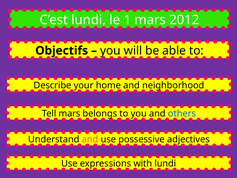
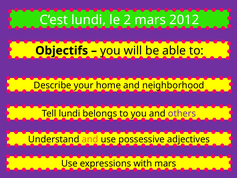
1: 1 -> 2
Tell mars: mars -> lundi
others colour: blue -> purple
with lundi: lundi -> mars
